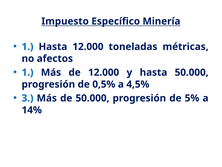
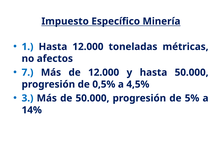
1 at (28, 72): 1 -> 7
